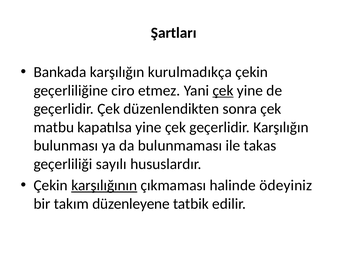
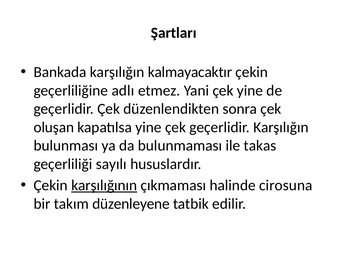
kurulmadıkça: kurulmadıkça -> kalmayacaktır
ciro: ciro -> adlı
çek at (223, 91) underline: present -> none
matbu: matbu -> oluşan
ödeyiniz: ödeyiniz -> cirosuna
